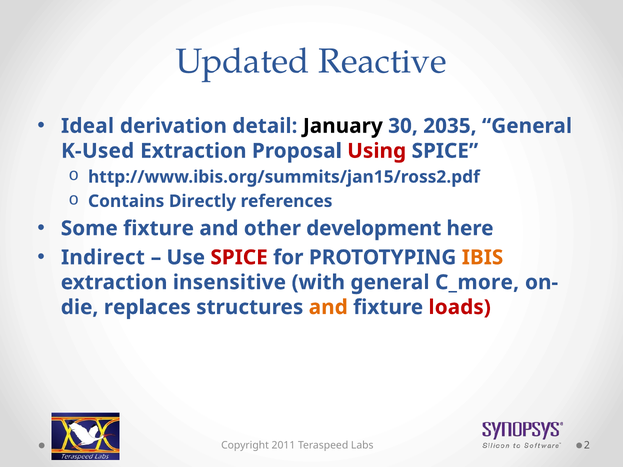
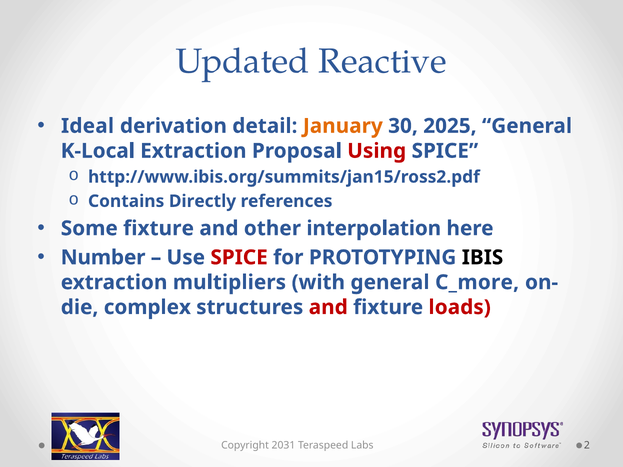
January colour: black -> orange
2035: 2035 -> 2025
K-Used: K-Used -> K-Local
development: development -> interpolation
Indirect: Indirect -> Number
IBIS colour: orange -> black
insensitive: insensitive -> multipliers
replaces: replaces -> complex
and at (328, 307) colour: orange -> red
2011: 2011 -> 2031
